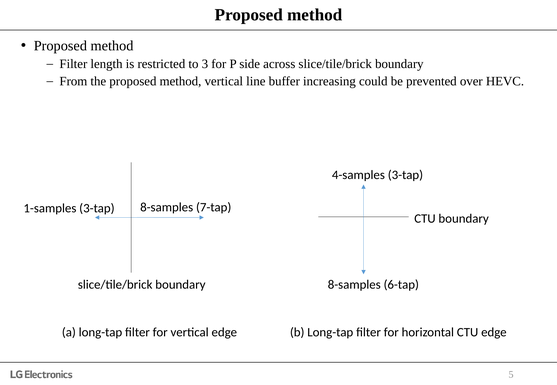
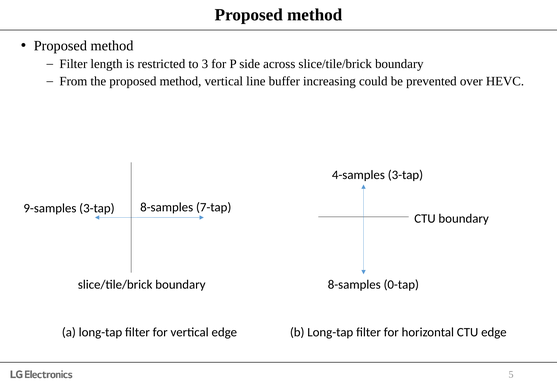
1-samples: 1-samples -> 9-samples
6-tap: 6-tap -> 0-tap
